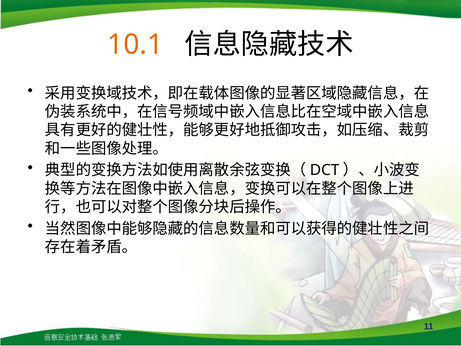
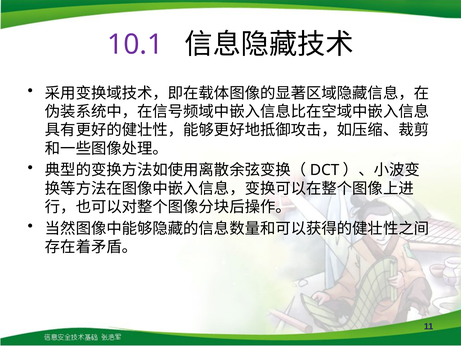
10.1 colour: orange -> purple
